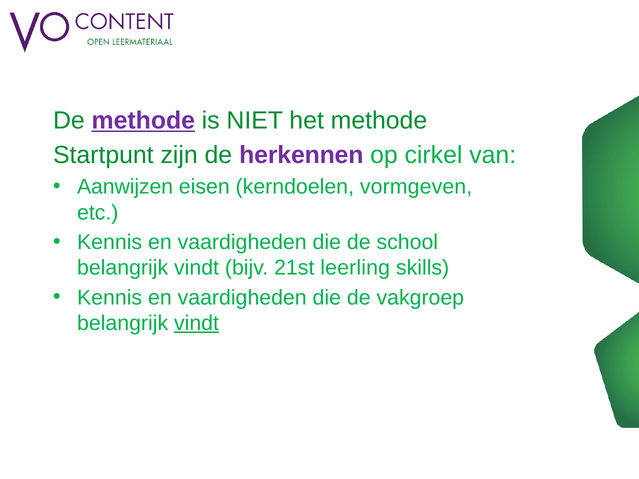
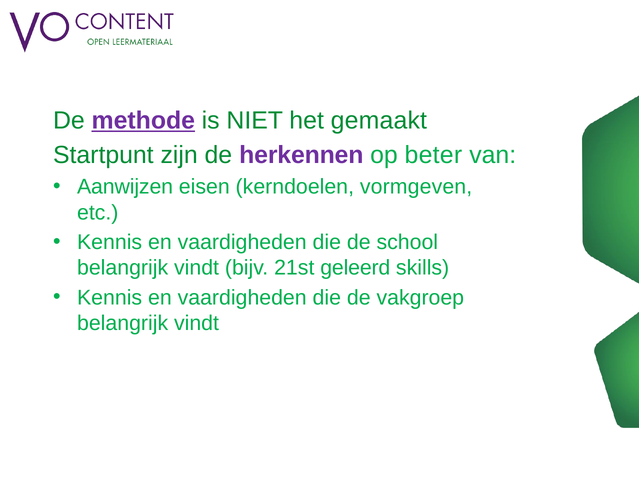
het methode: methode -> gemaakt
cirkel: cirkel -> beter
leerling: leerling -> geleerd
vindt at (197, 323) underline: present -> none
